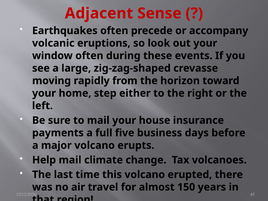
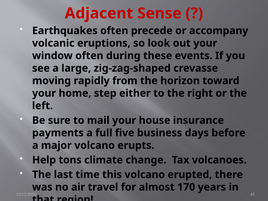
Help mail: mail -> tons
150: 150 -> 170
